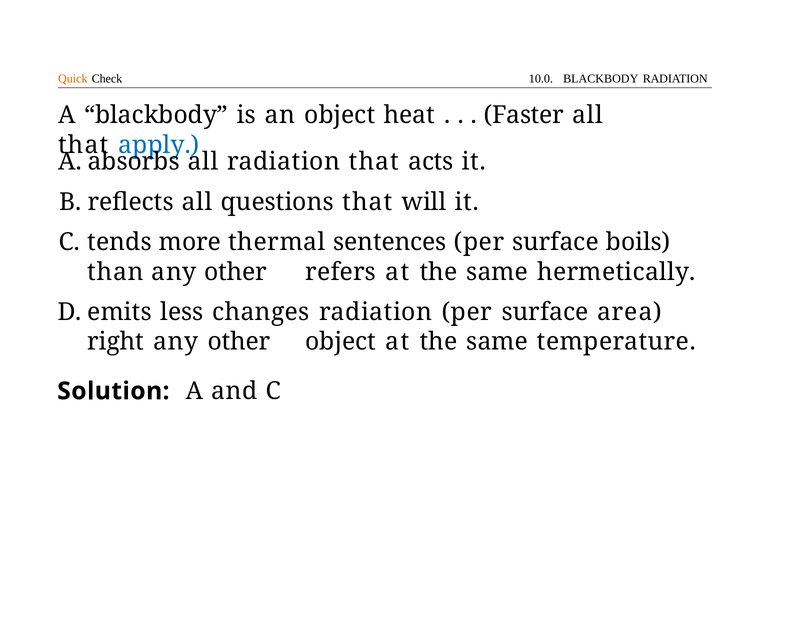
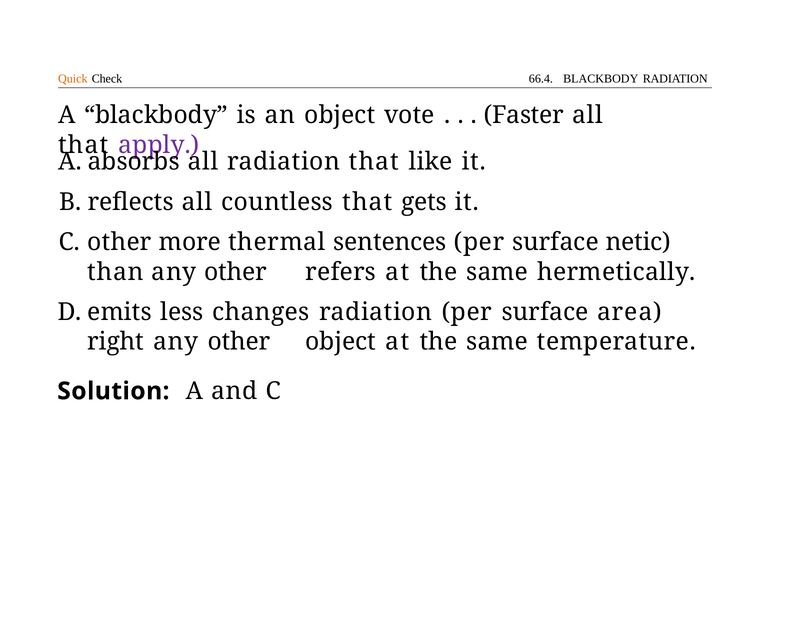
10.0: 10.0 -> 66.4
heat: heat -> vote
apply colour: blue -> purple
acts: acts -> like
questions: questions -> countless
will: will -> gets
C tends: tends -> other
boils: boils -> netic
